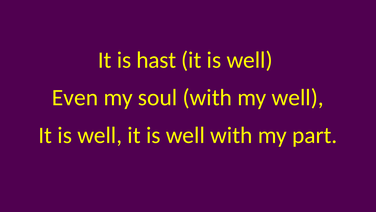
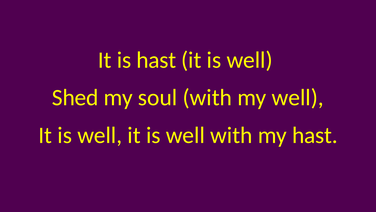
Even: Even -> Shed
my part: part -> hast
